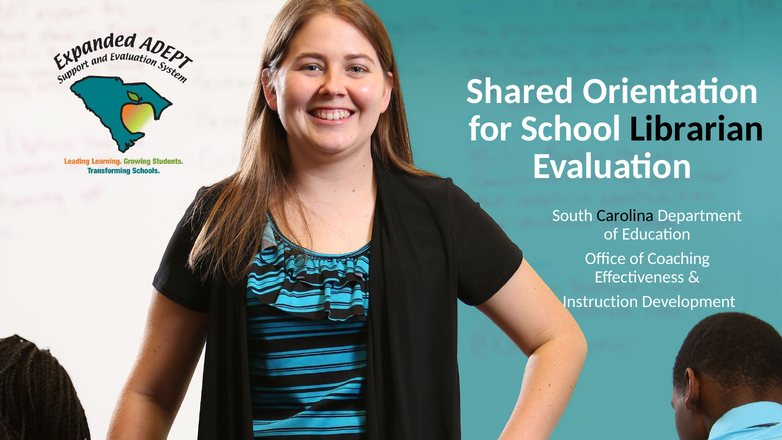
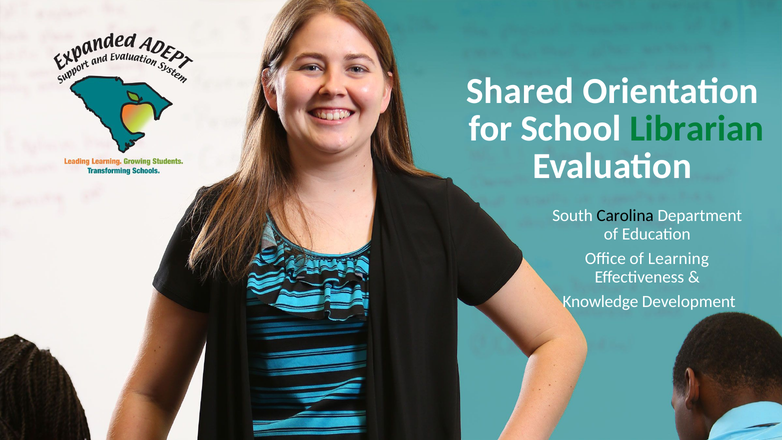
Librarian colour: black -> green
Coaching: Coaching -> Learning
Instruction: Instruction -> Knowledge
